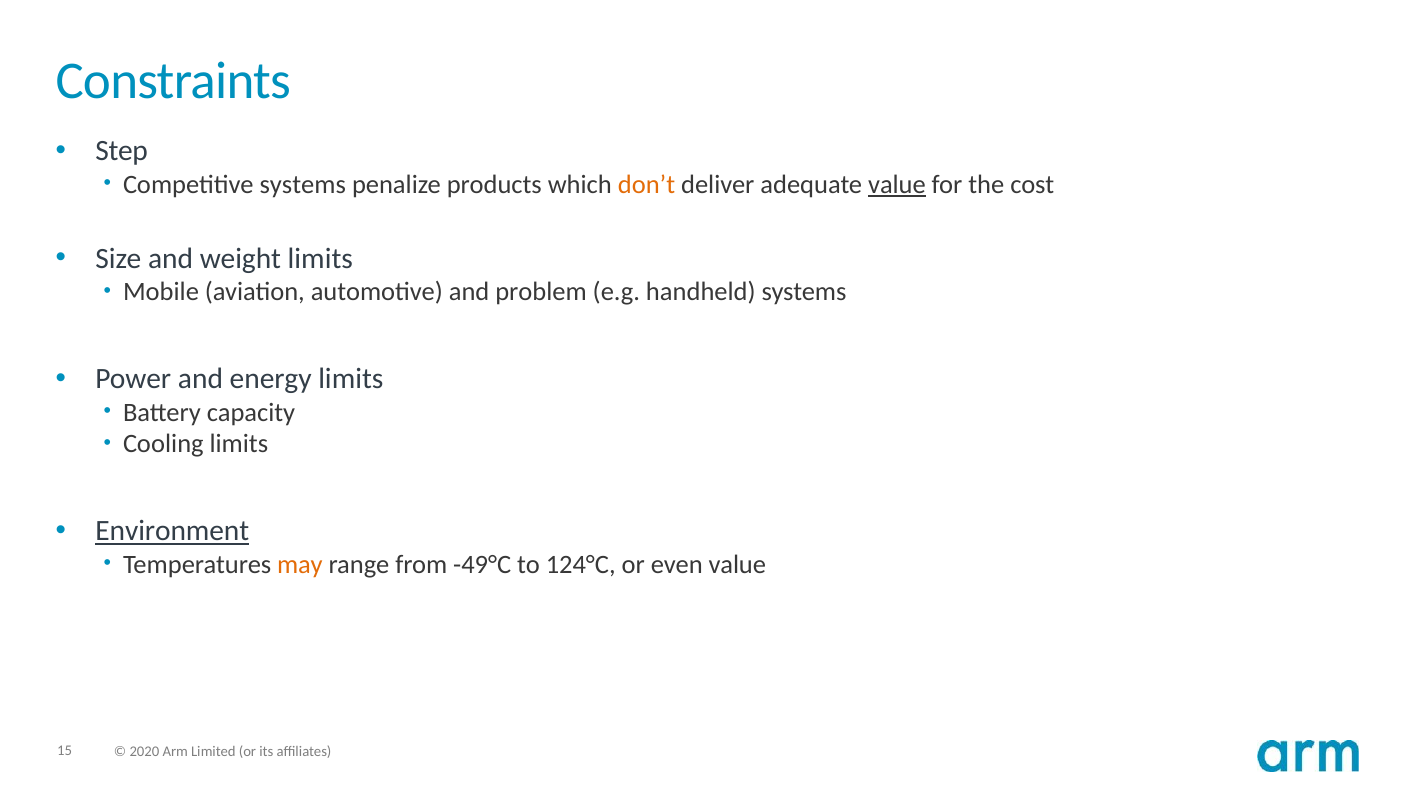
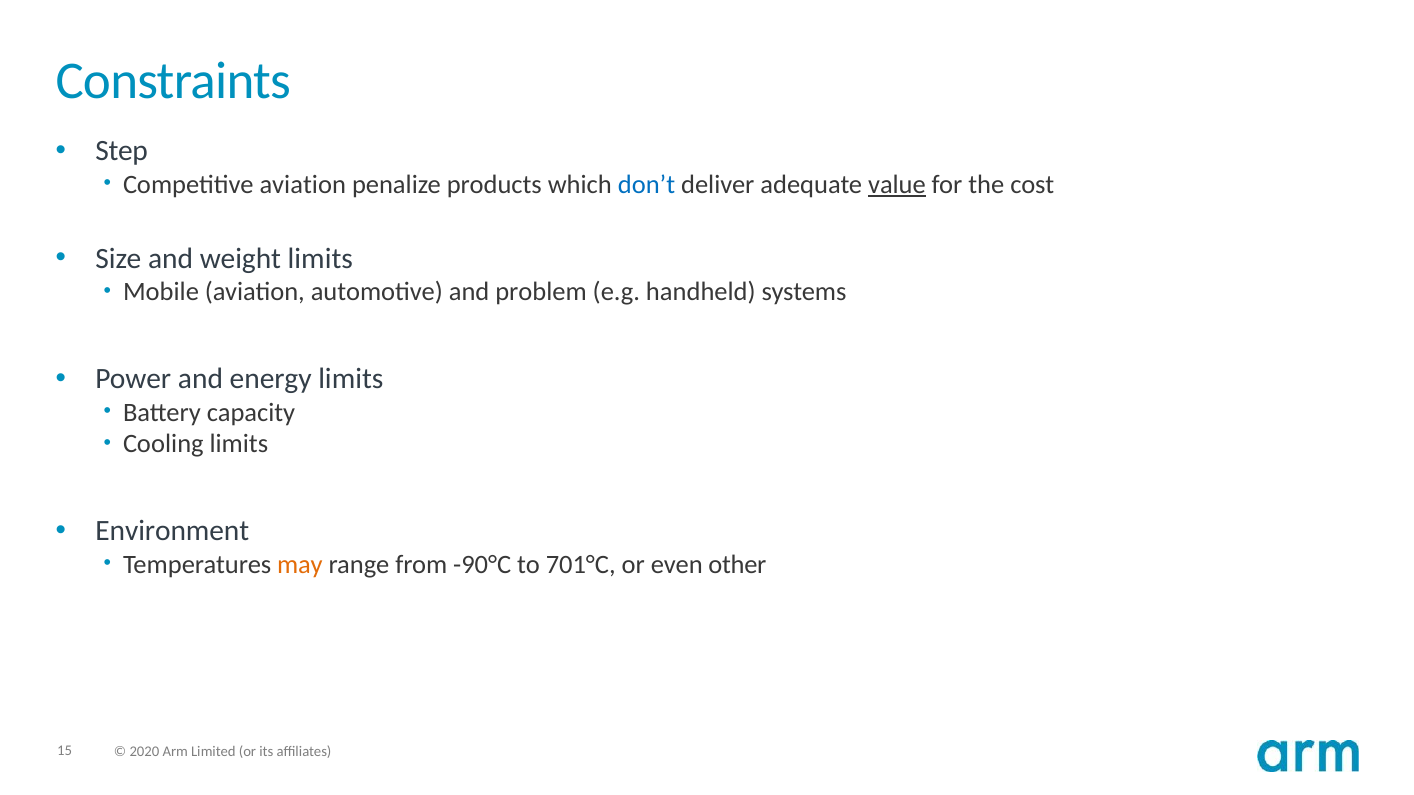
Competitive systems: systems -> aviation
don’t colour: orange -> blue
Environment underline: present -> none
-49°C: -49°C -> -90°C
124°C: 124°C -> 701°C
even value: value -> other
